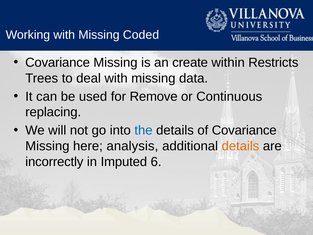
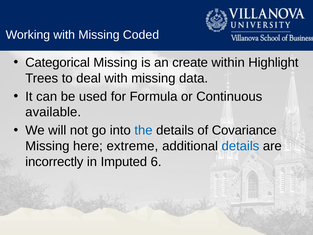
Covariance at (58, 62): Covariance -> Categorical
Restricts: Restricts -> Highlight
Remove: Remove -> Formula
replacing: replacing -> available
analysis: analysis -> extreme
details at (240, 146) colour: orange -> blue
